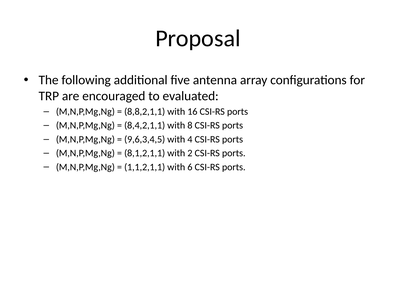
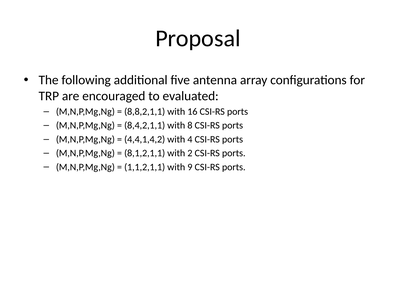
9,6,3,4,5: 9,6,3,4,5 -> 4,4,1,4,2
6: 6 -> 9
